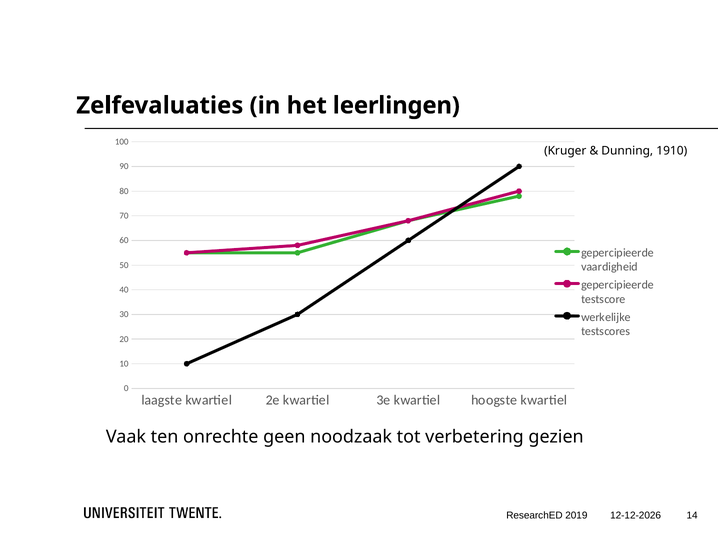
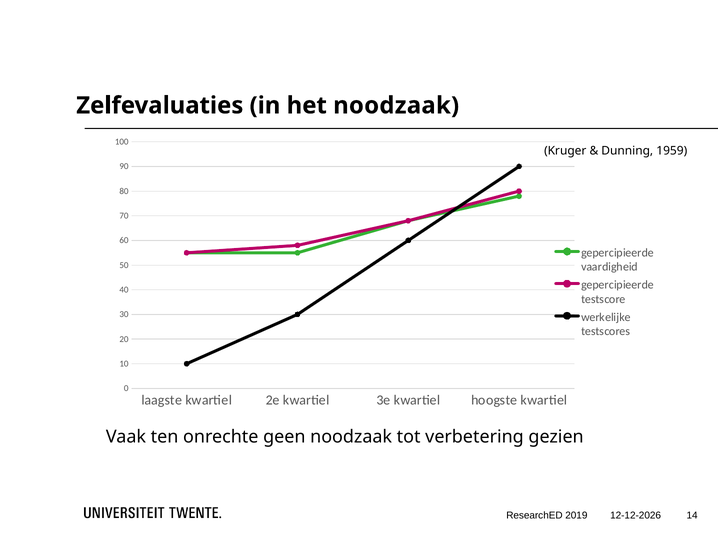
het leerlingen: leerlingen -> noodzaak
1910: 1910 -> 1959
